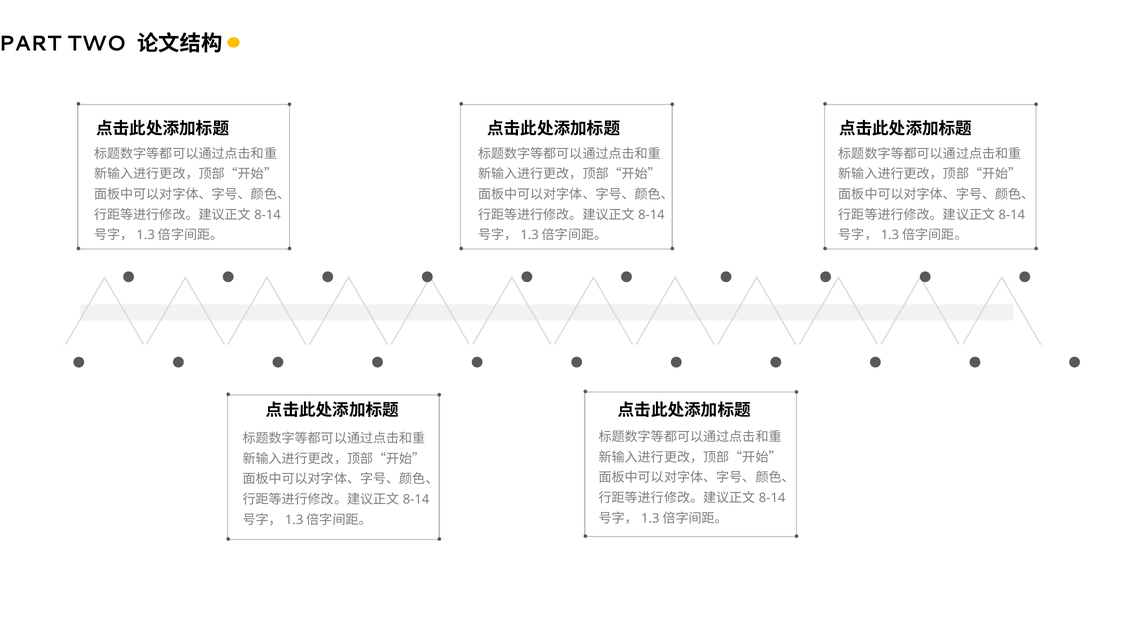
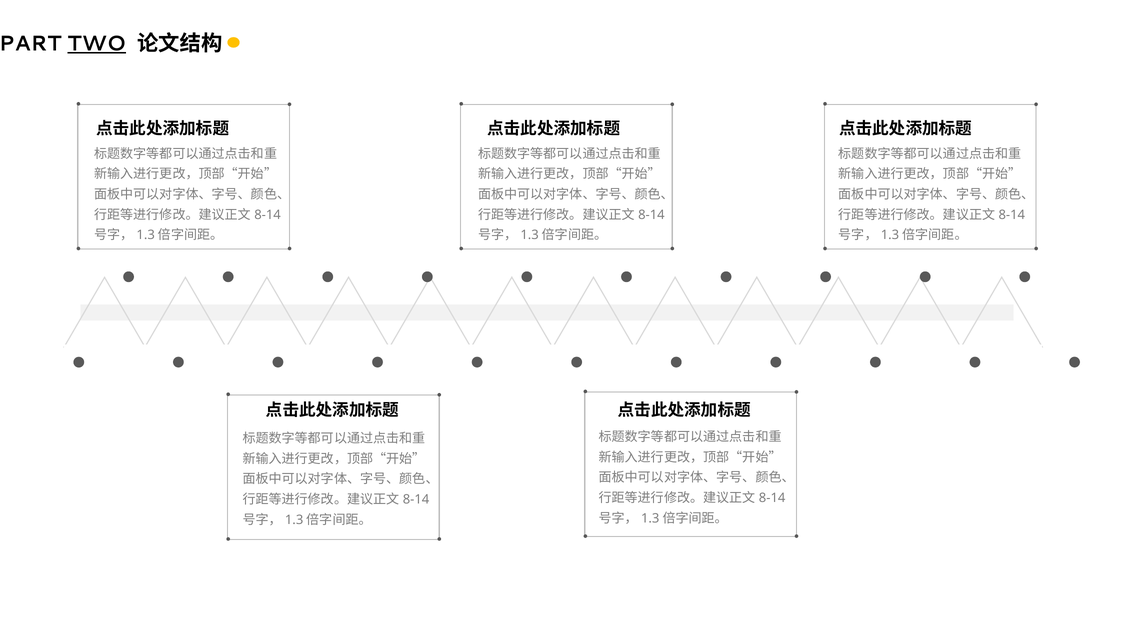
TWO underline: none -> present
